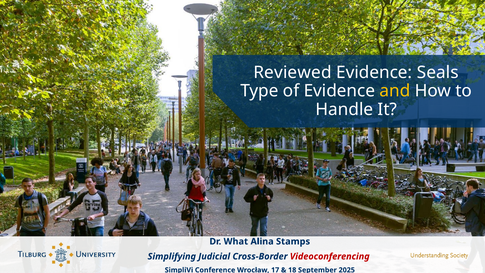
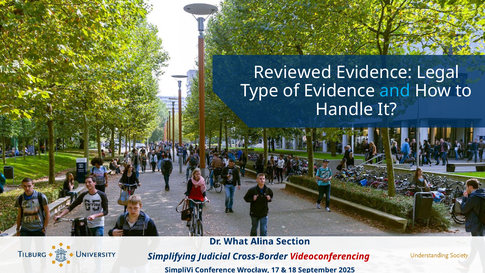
Seals: Seals -> Legal
and colour: yellow -> light blue
Stamps: Stamps -> Section
